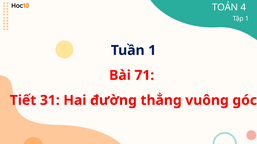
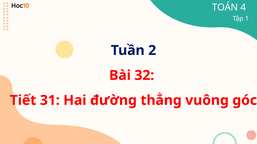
Tuần 1: 1 -> 2
71: 71 -> 32
